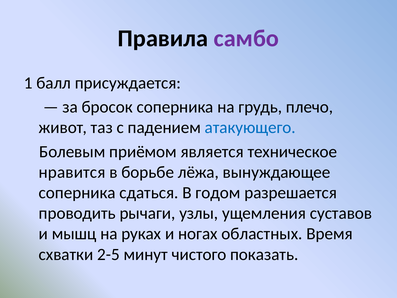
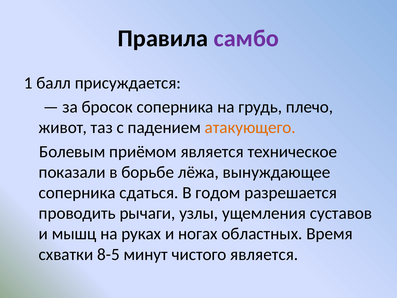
атакующего colour: blue -> orange
нравится: нравится -> показали
2-5: 2-5 -> 8-5
чистого показать: показать -> является
